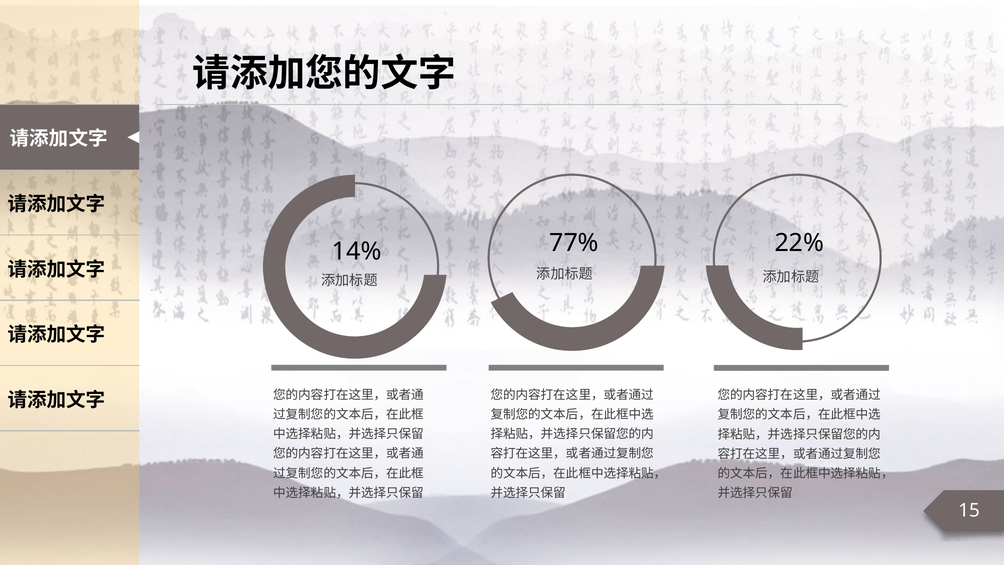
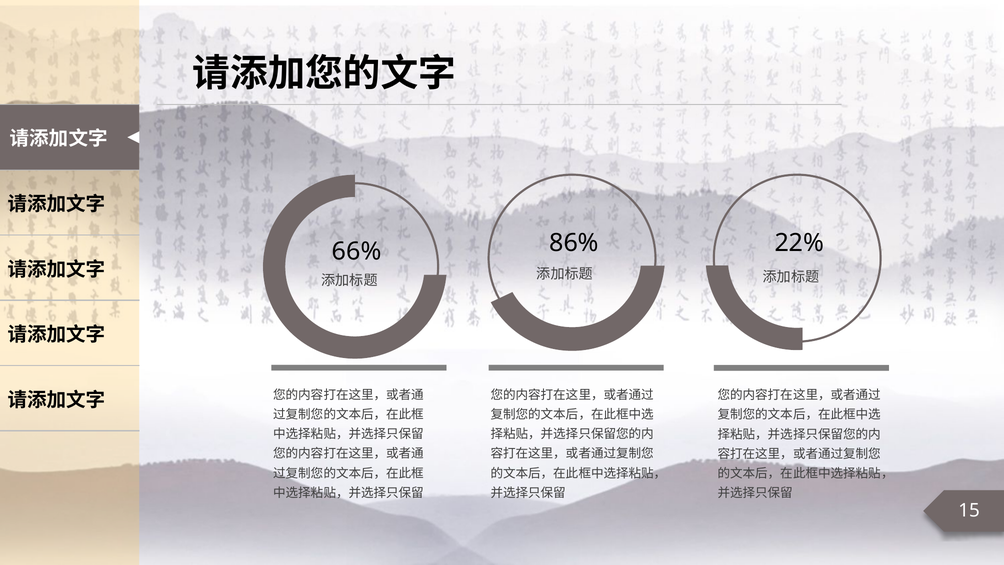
77%: 77% -> 86%
14%: 14% -> 66%
